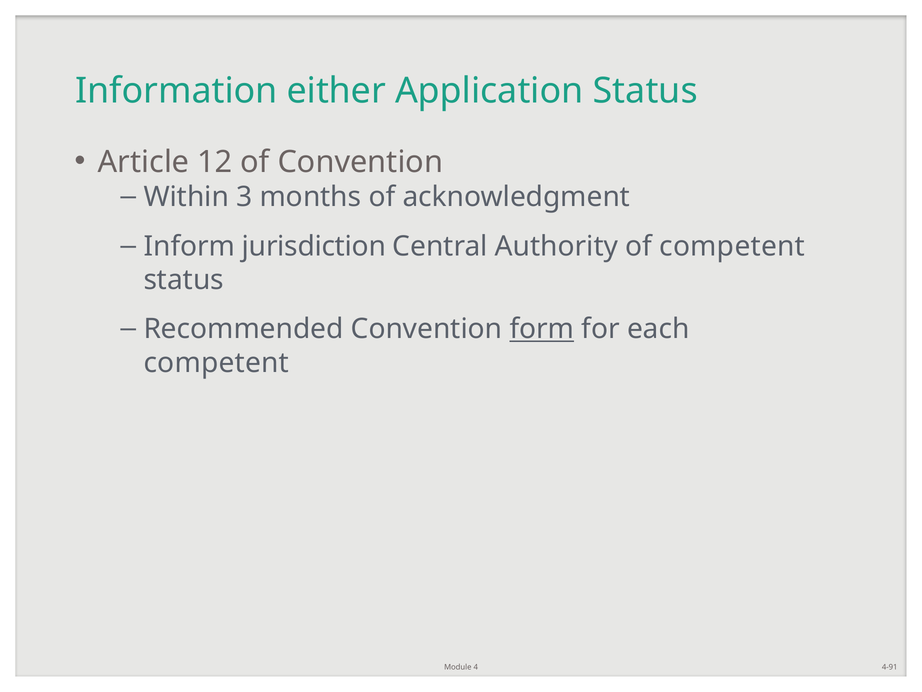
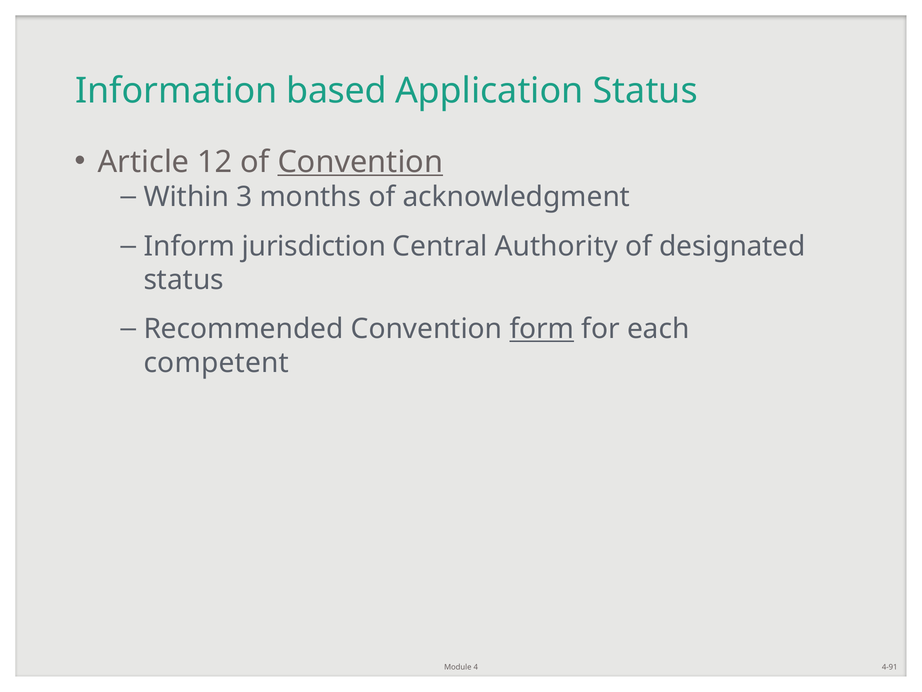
either: either -> based
Convention at (360, 162) underline: none -> present
of competent: competent -> designated
